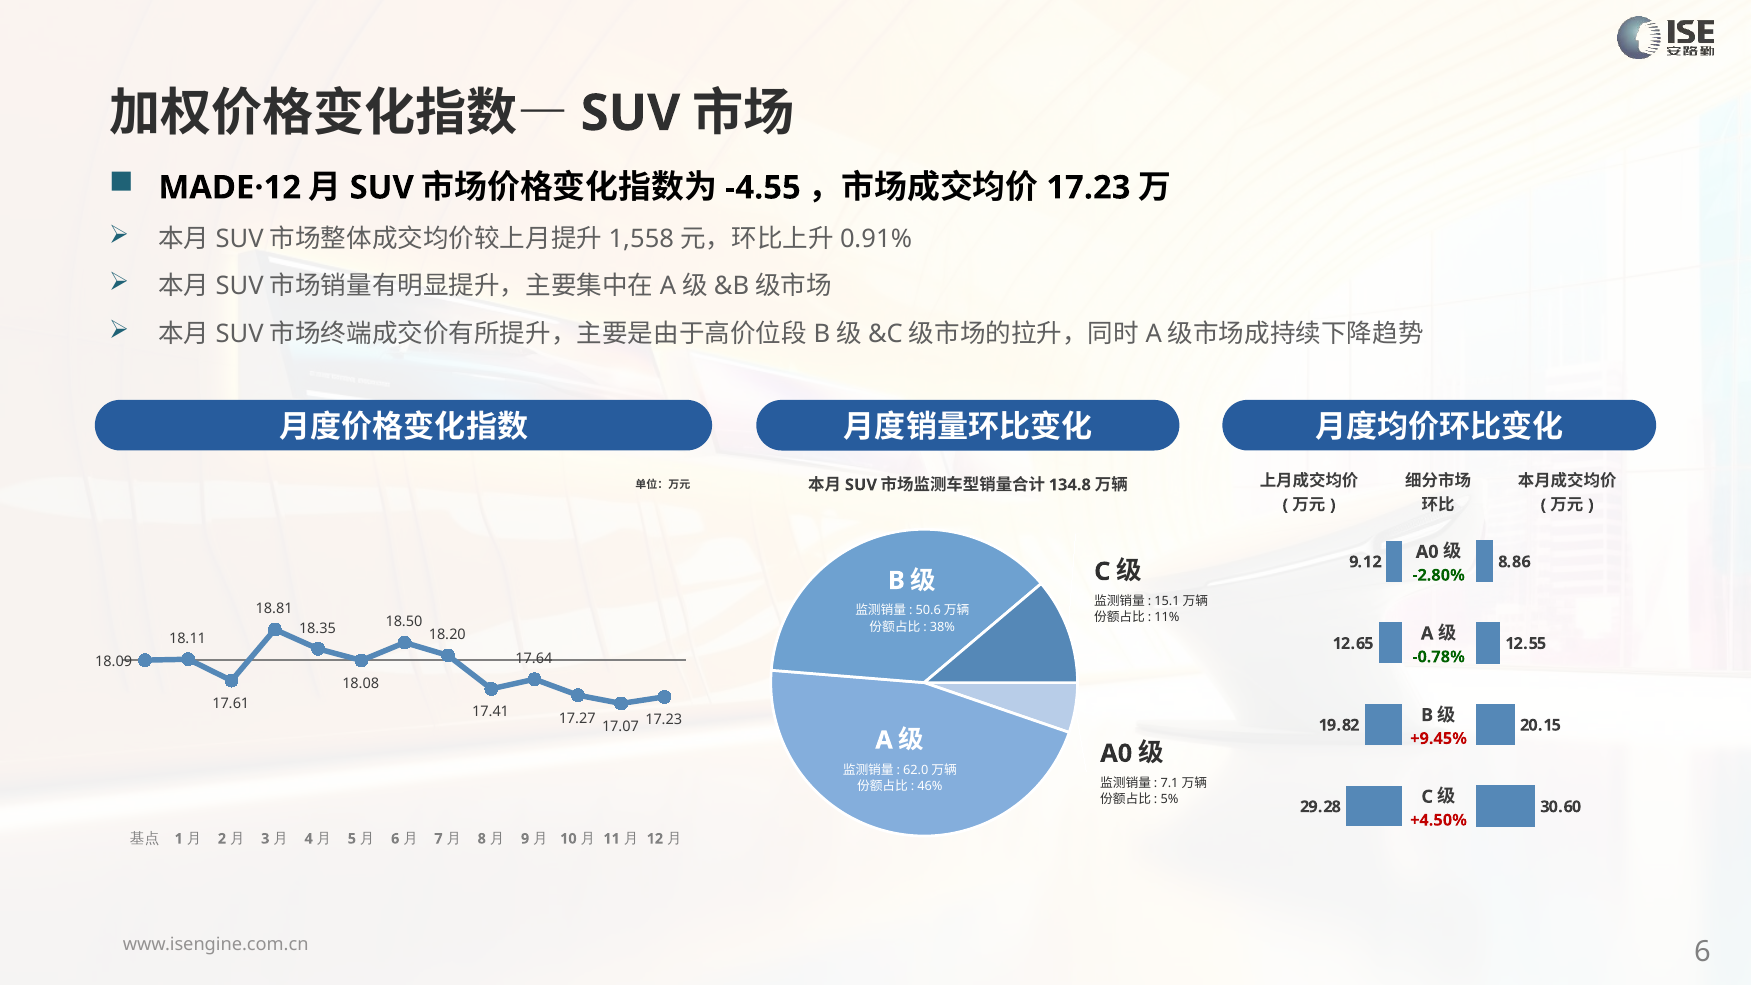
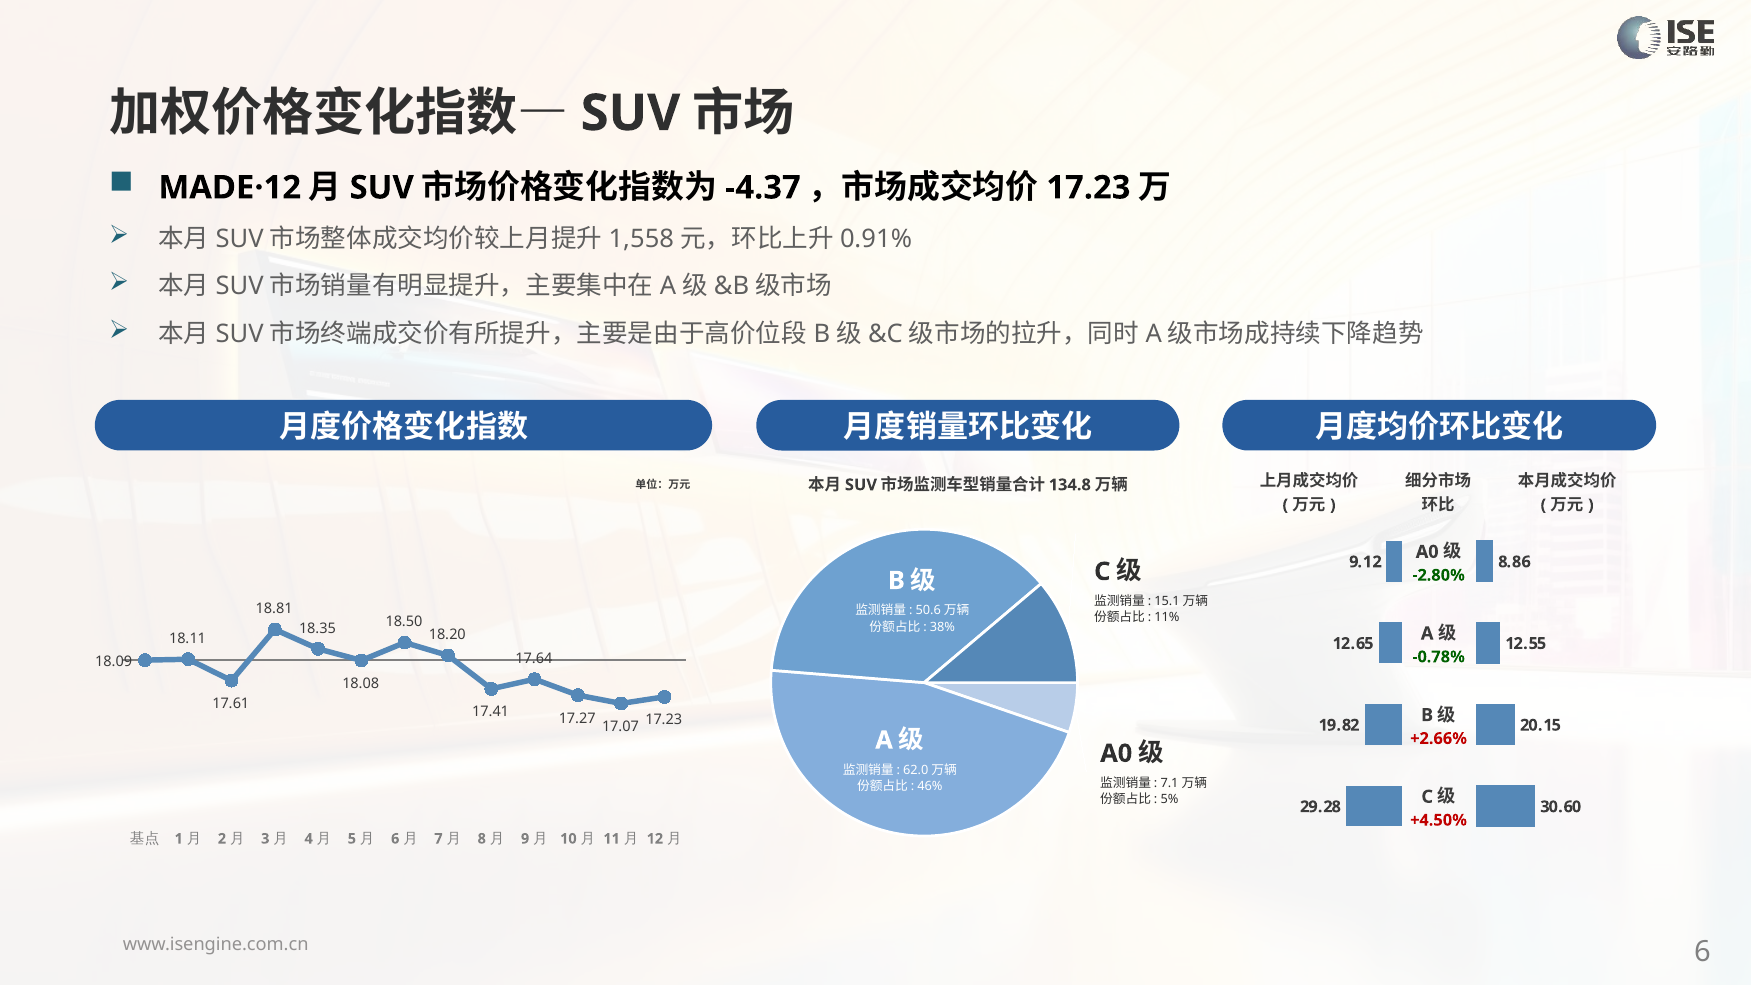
-4.55: -4.55 -> -4.37
+9.45%: +9.45% -> +2.66%
